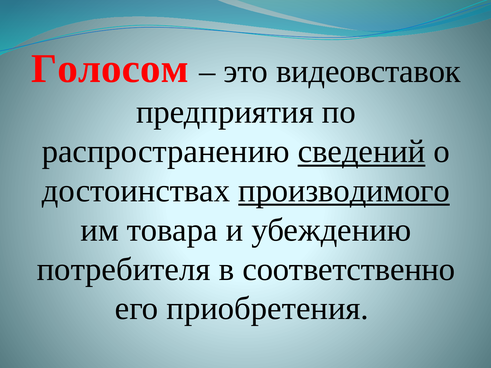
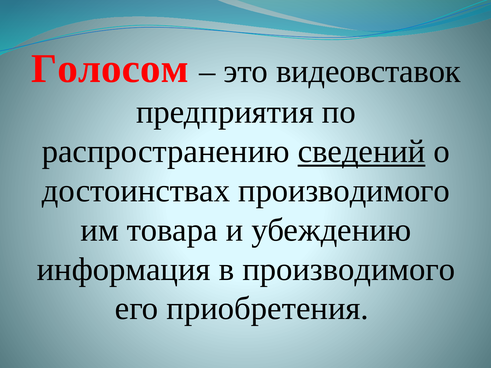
производимого at (344, 191) underline: present -> none
потребителя: потребителя -> информация
в соответственно: соответственно -> производимого
